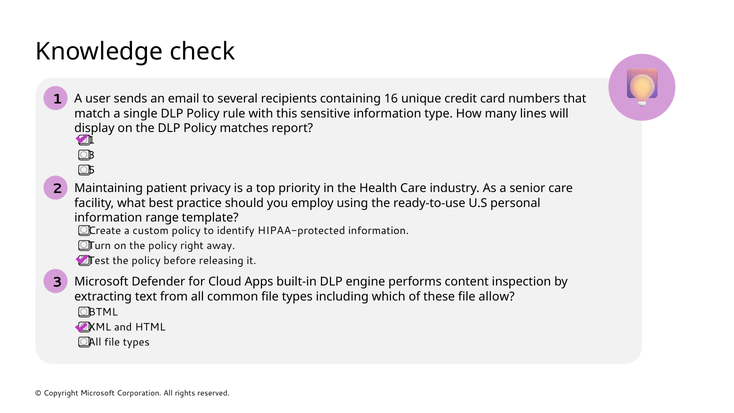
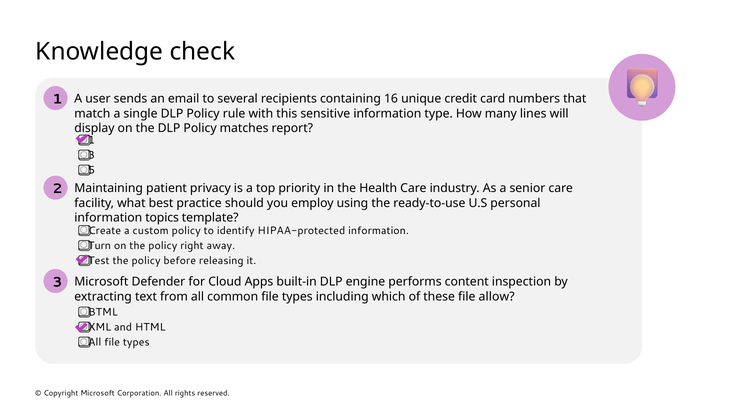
range: range -> topics
